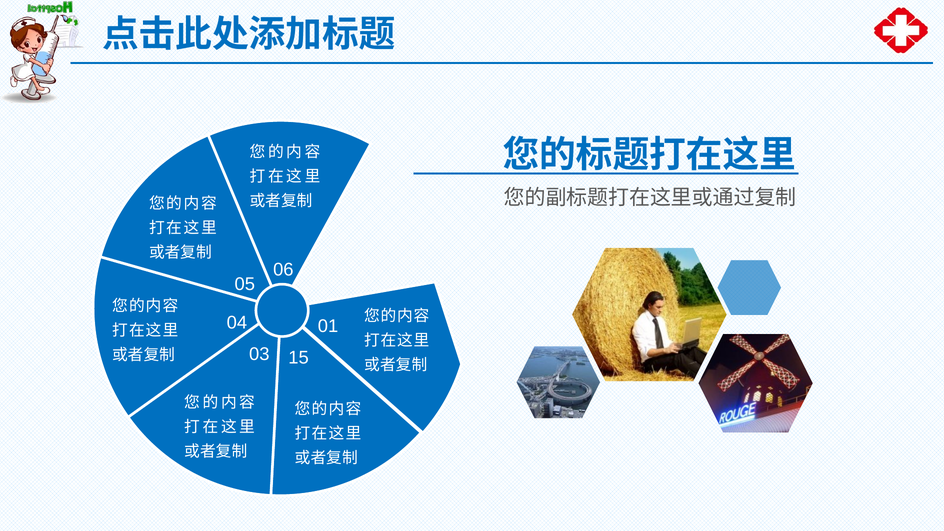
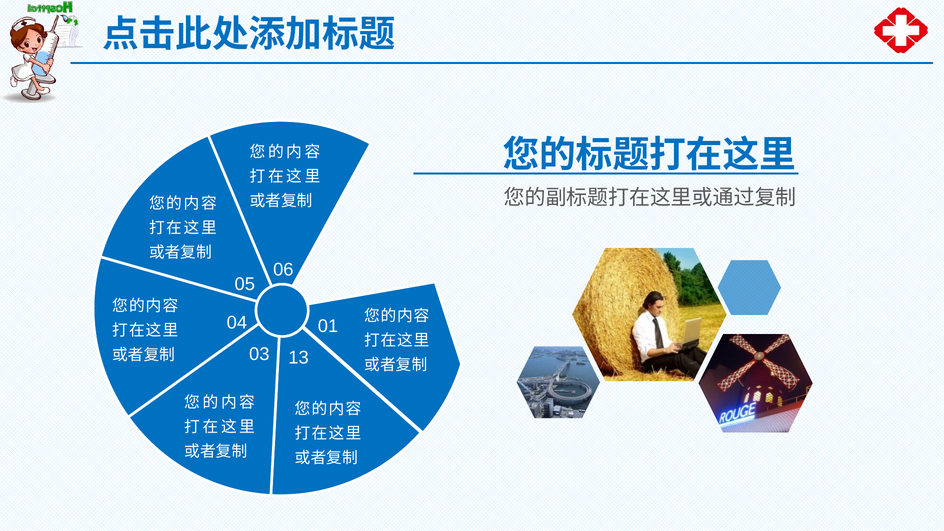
15: 15 -> 13
